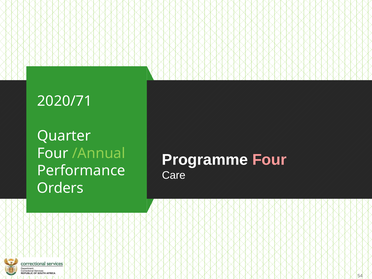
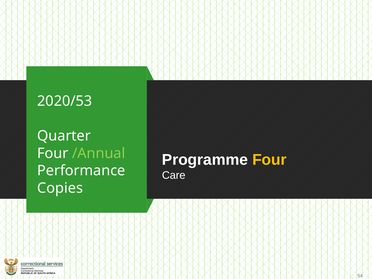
2020/71: 2020/71 -> 2020/53
Four at (269, 160) colour: pink -> yellow
Orders: Orders -> Copies
